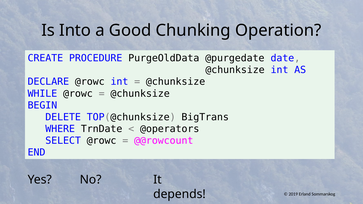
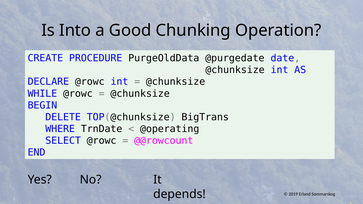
@operators: @operators -> @operating
